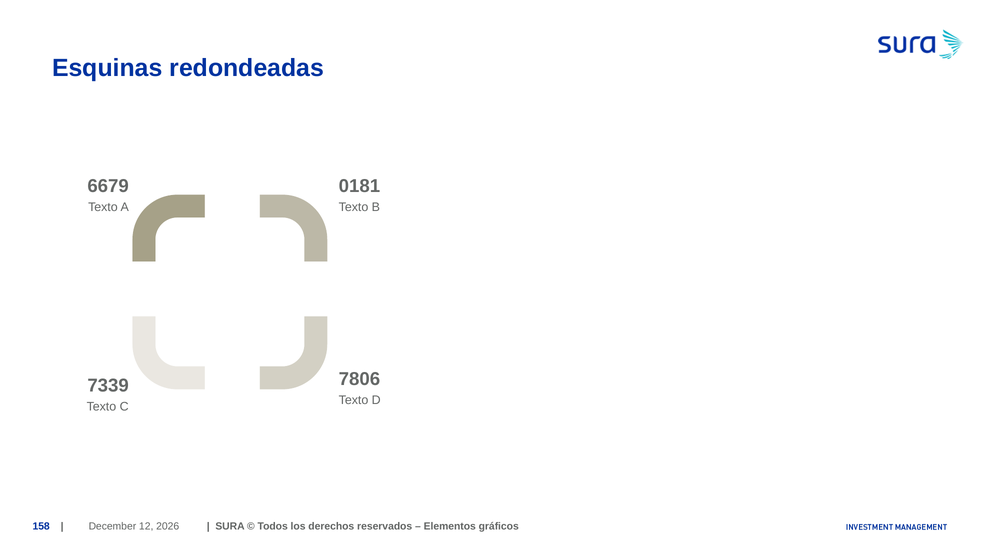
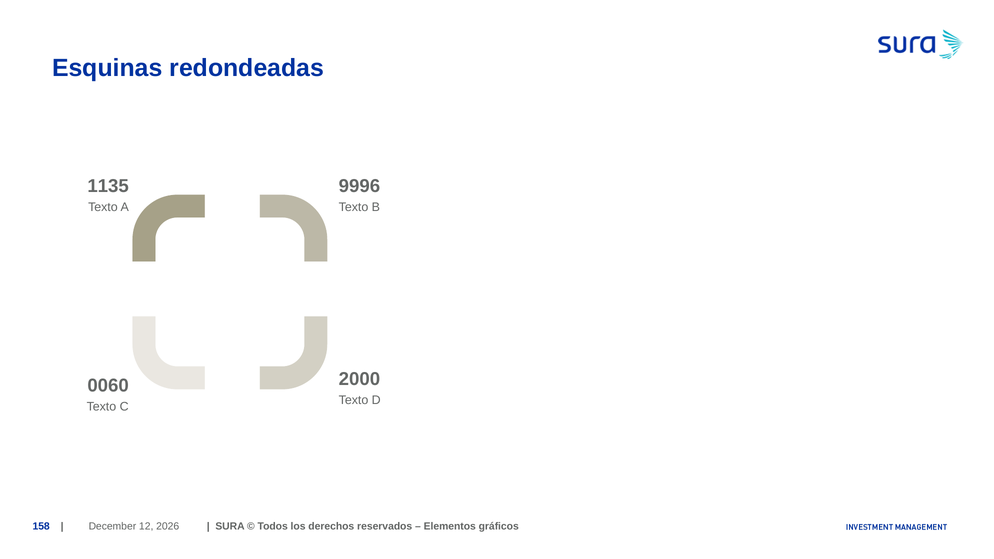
6679: 6679 -> 1135
0181: 0181 -> 9996
7806: 7806 -> 2000
7339: 7339 -> 0060
